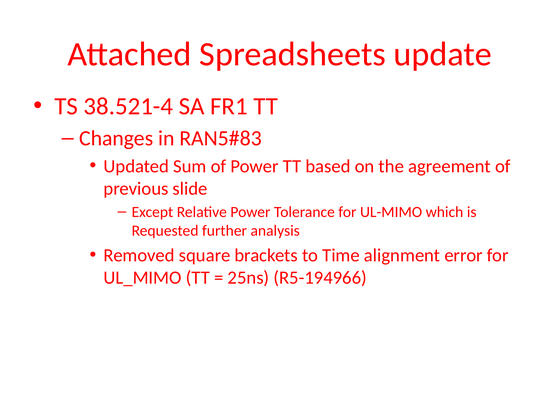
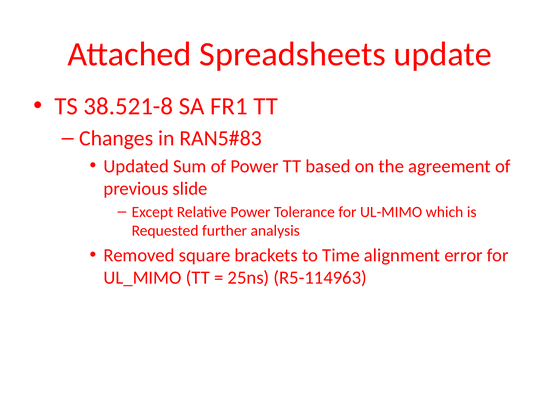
38.521-4: 38.521-4 -> 38.521-8
R5-194966: R5-194966 -> R5-114963
